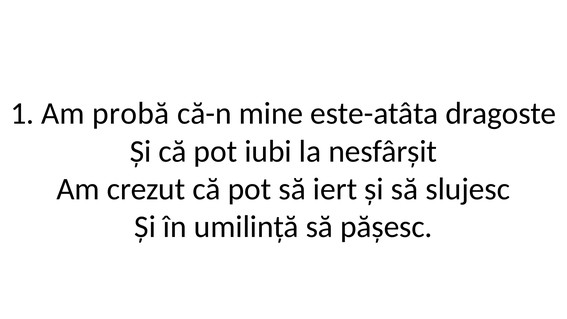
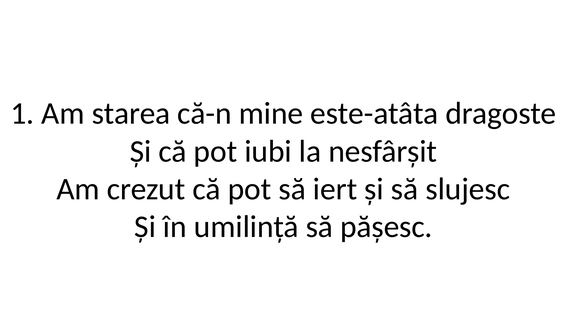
probă: probă -> starea
